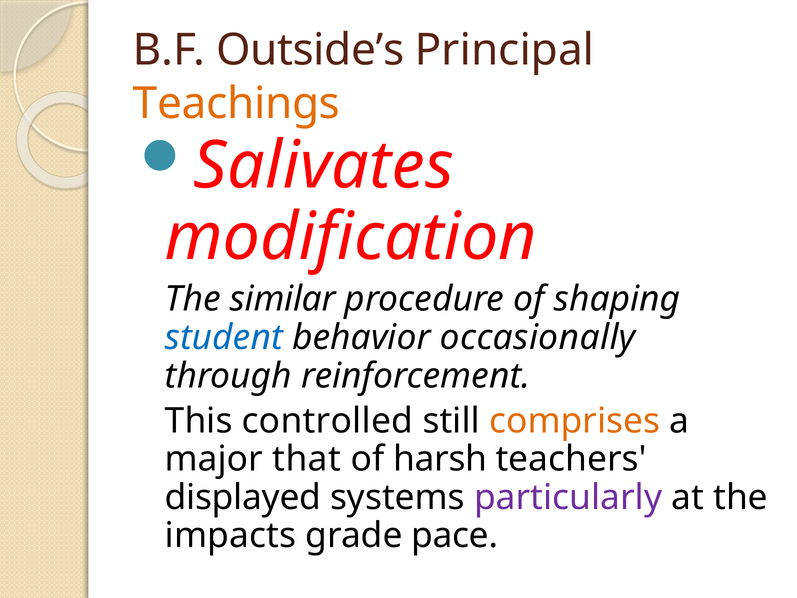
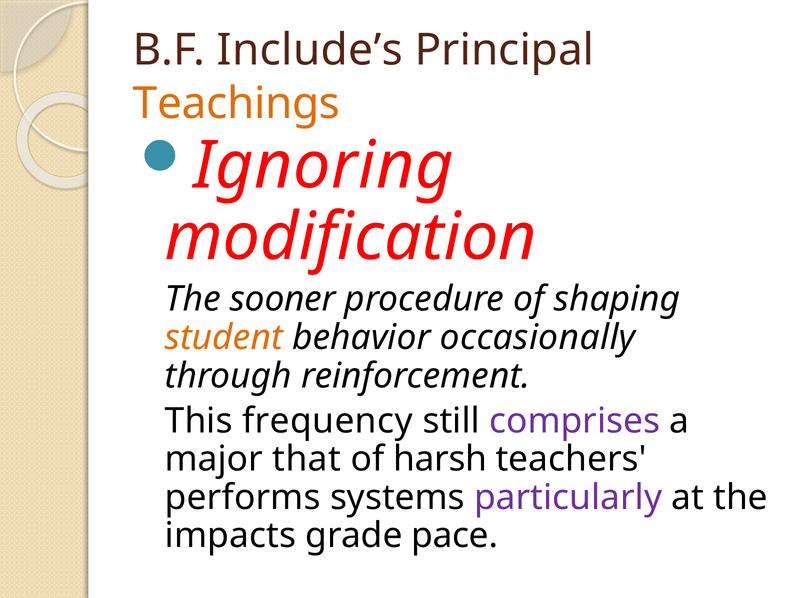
Outside’s: Outside’s -> Include’s
Salivates: Salivates -> Ignoring
similar: similar -> sooner
student colour: blue -> orange
controlled: controlled -> frequency
comprises colour: orange -> purple
displayed: displayed -> performs
